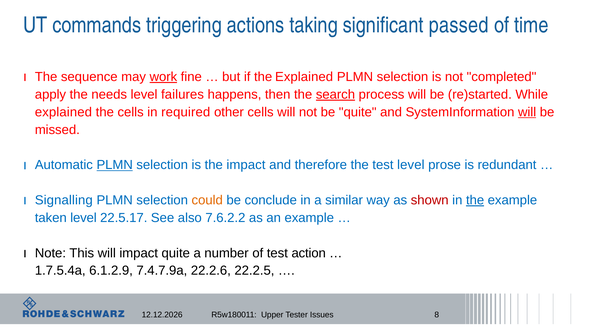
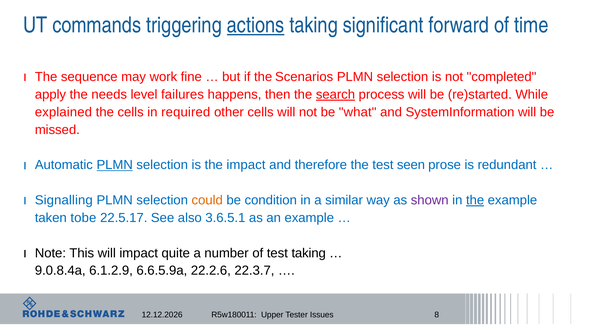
actions underline: none -> present
passed: passed -> forward
work underline: present -> none
the Explained: Explained -> Scenarios
be quite: quite -> what
will at (527, 112) underline: present -> none
test level: level -> seen
conclude: conclude -> condition
shown colour: red -> purple
taken level: level -> tobe
7.6.2.2: 7.6.2.2 -> 3.6.5.1
test action: action -> taking
1.7.5.4a: 1.7.5.4a -> 9.0.8.4a
7.4.7.9a: 7.4.7.9a -> 6.6.5.9a
22.2.5: 22.2.5 -> 22.3.7
